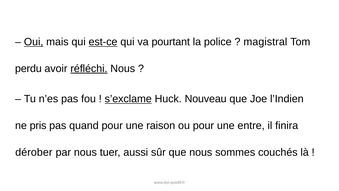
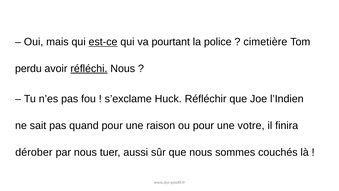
Oui underline: present -> none
magistral: magistral -> cimetière
s’exclame underline: present -> none
Nouveau: Nouveau -> Réfléchir
pris: pris -> sait
entre: entre -> votre
